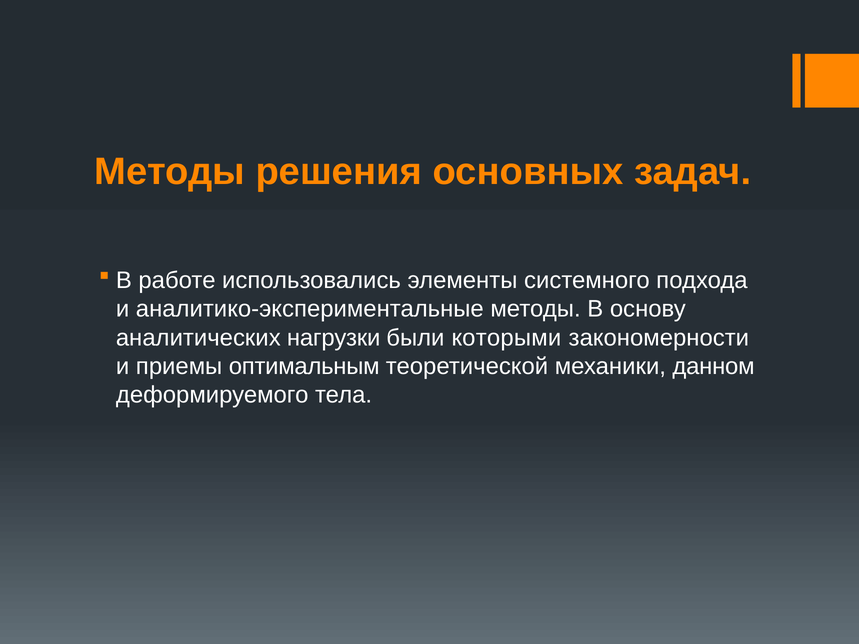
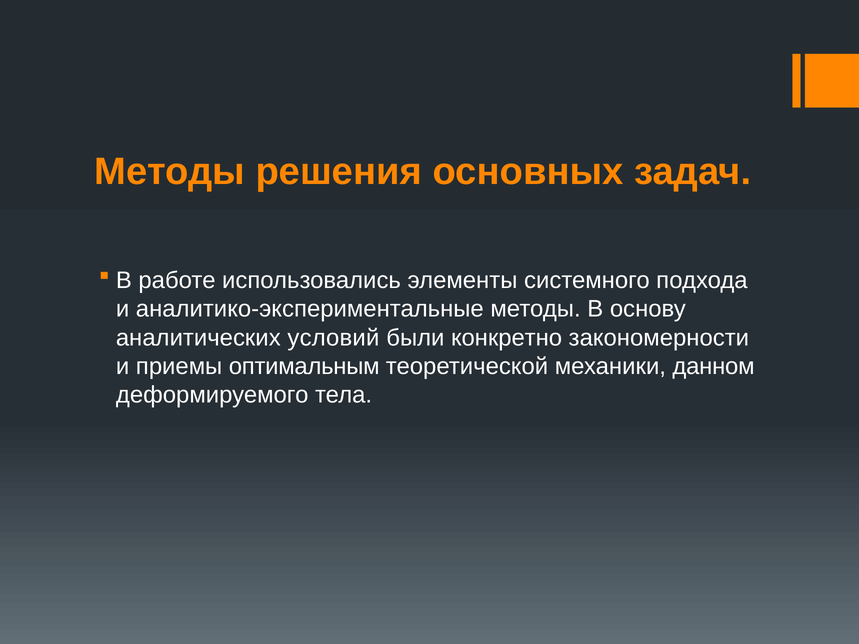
нагрузки: нагрузки -> условий
которыми: которыми -> конкретно
